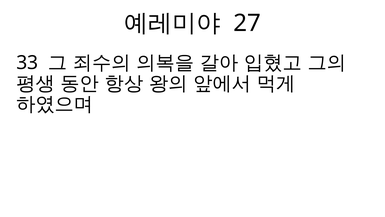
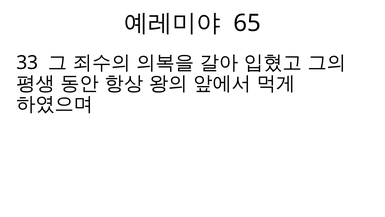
27: 27 -> 65
